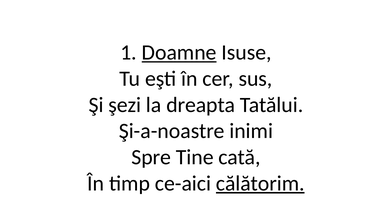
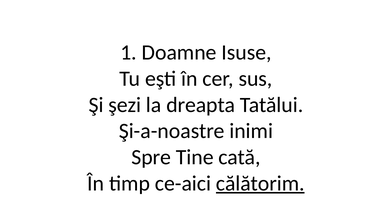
Doamne underline: present -> none
